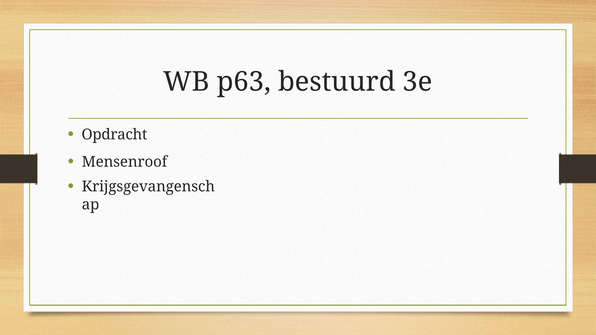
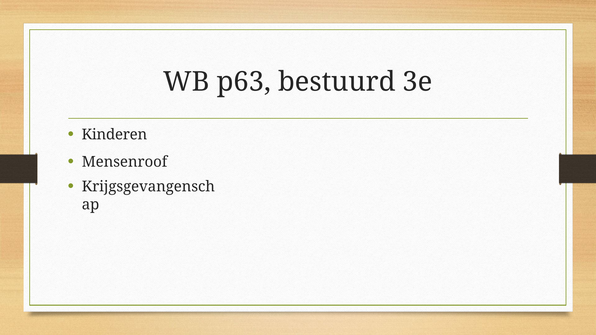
Opdracht: Opdracht -> Kinderen
